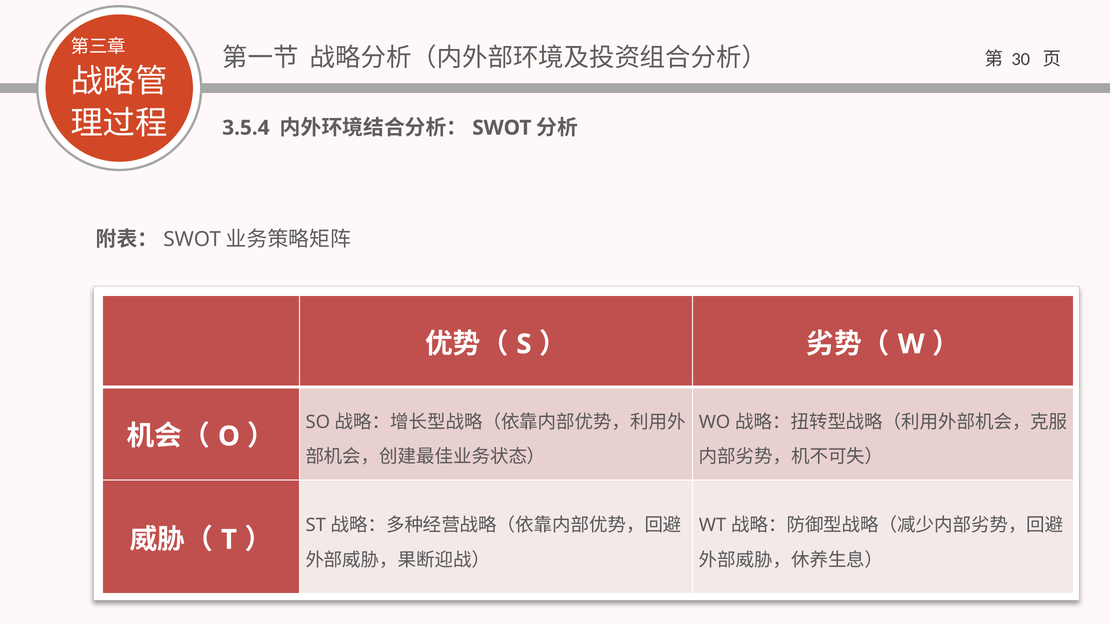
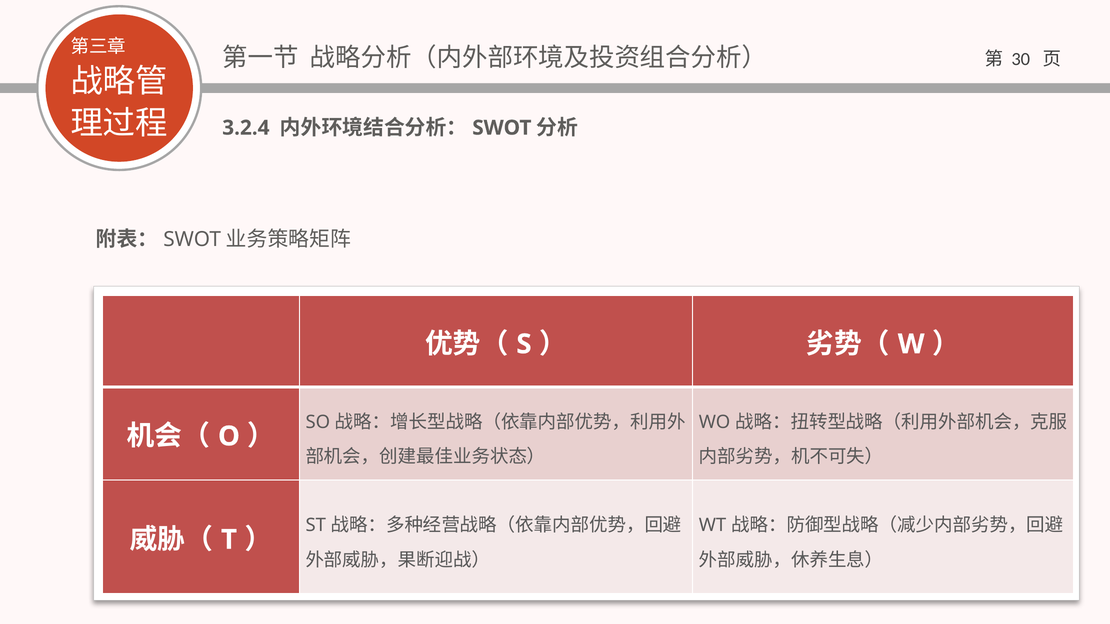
3.5.4: 3.5.4 -> 3.2.4
